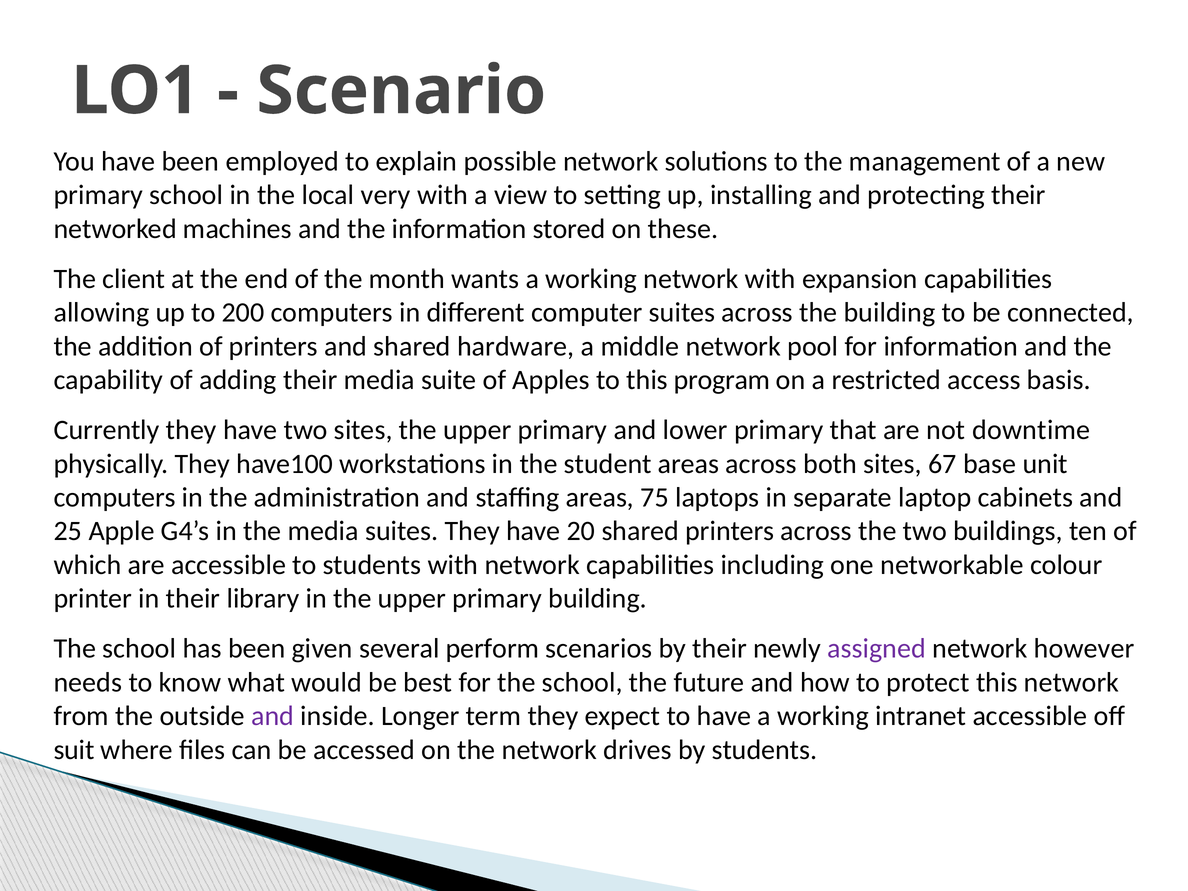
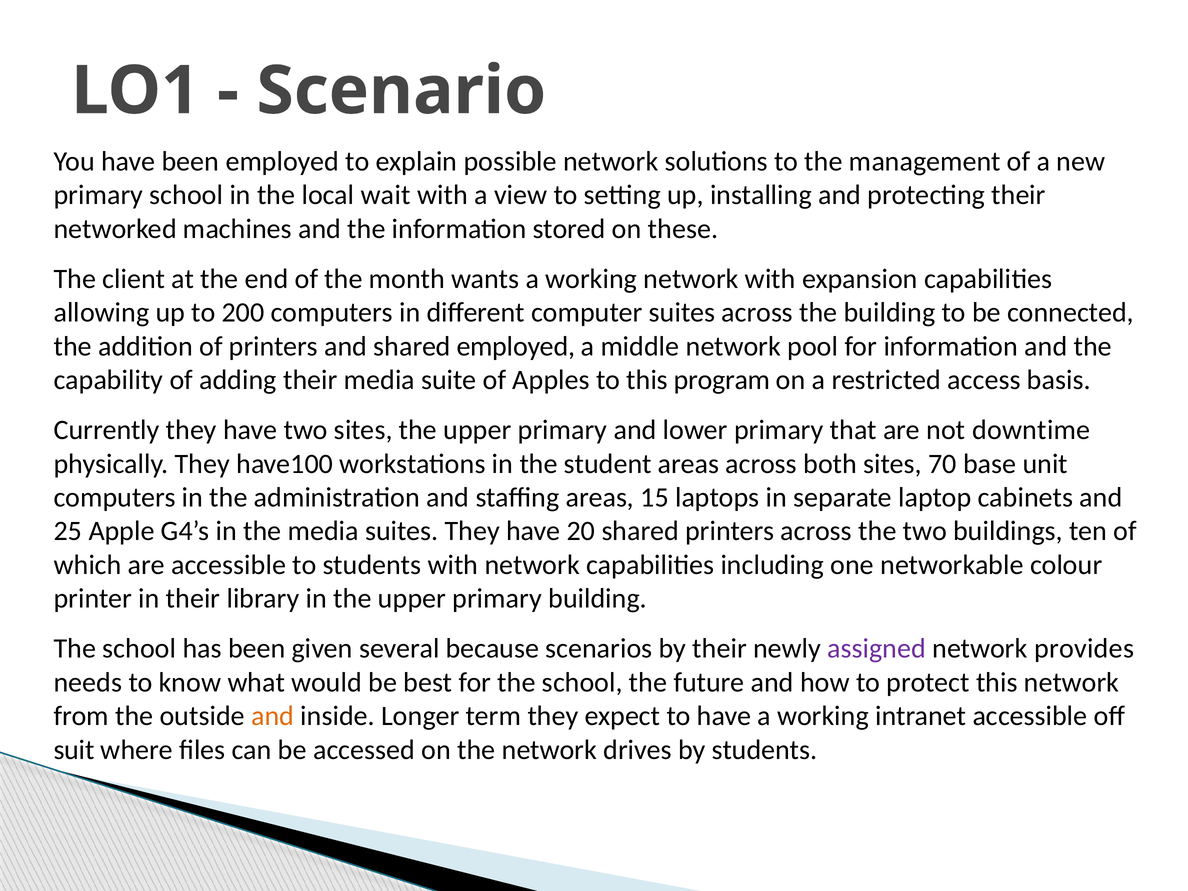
very: very -> wait
shared hardware: hardware -> employed
67: 67 -> 70
75: 75 -> 15
perform: perform -> because
however: however -> provides
and at (273, 716) colour: purple -> orange
